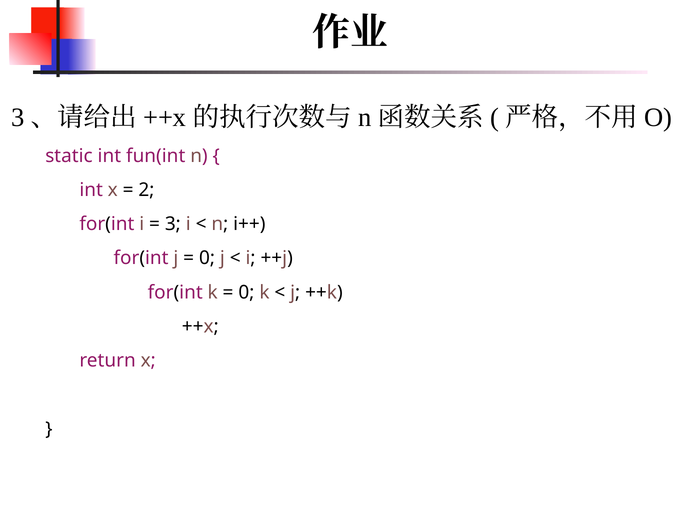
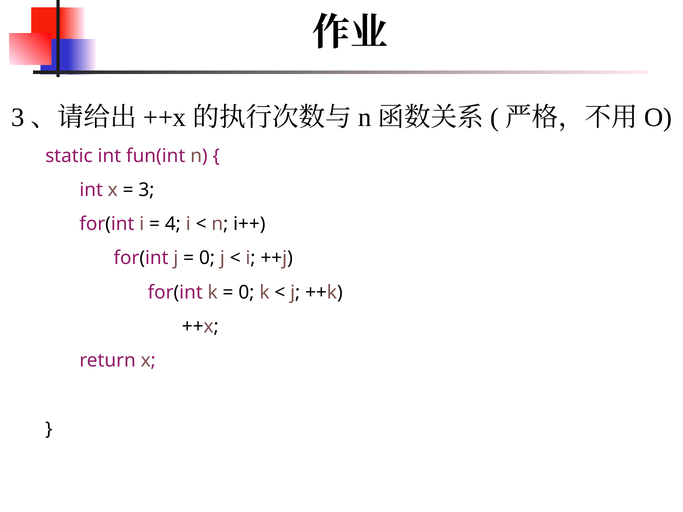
2: 2 -> 3
3: 3 -> 4
